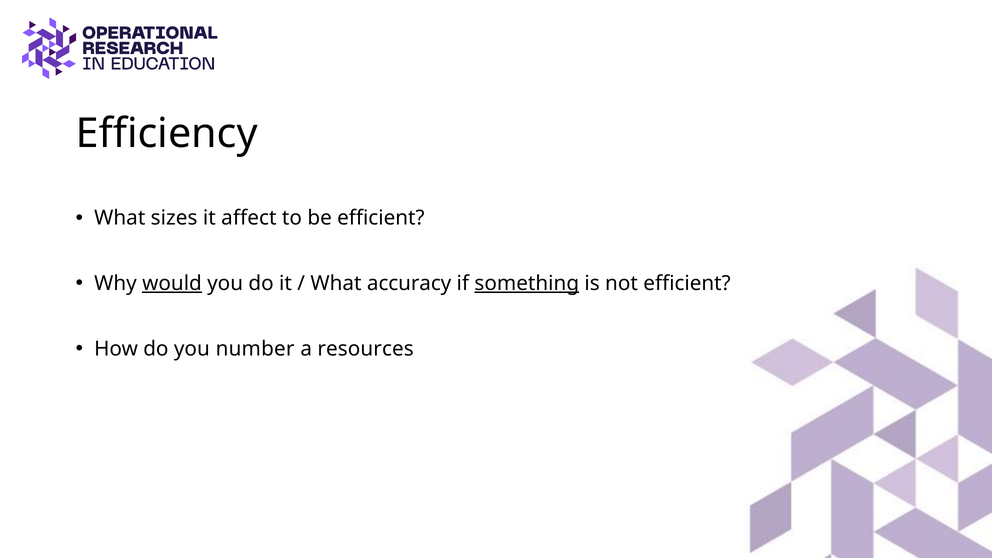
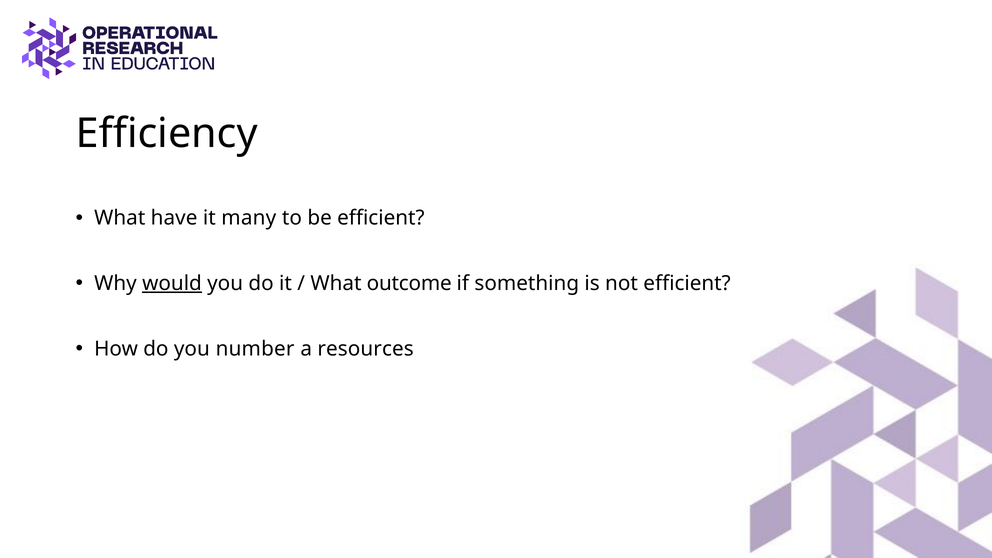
sizes: sizes -> have
affect: affect -> many
accuracy: accuracy -> outcome
something underline: present -> none
